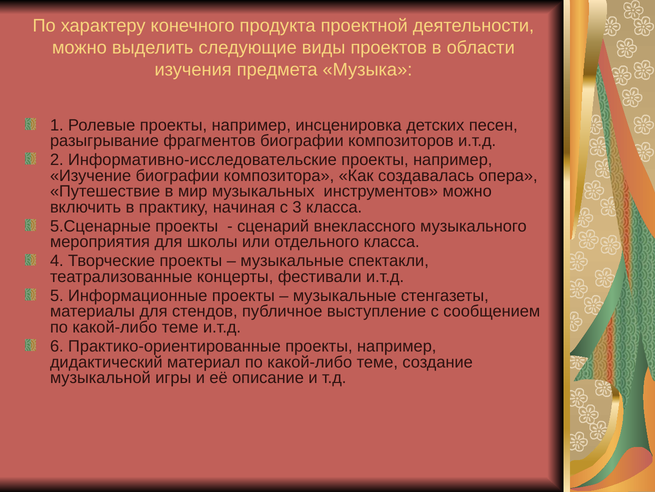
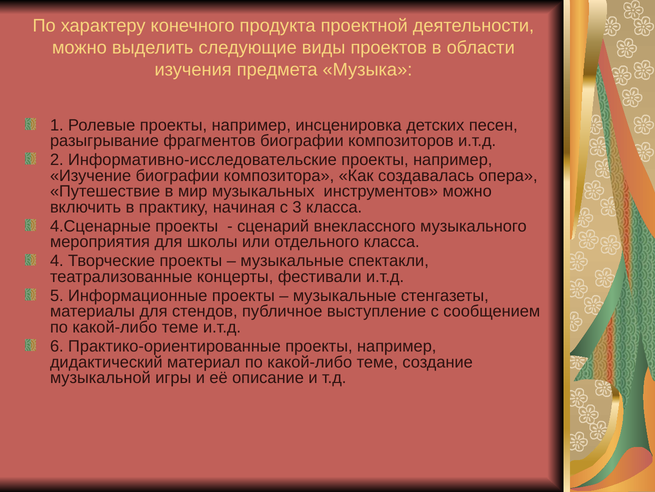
5.Сценарные: 5.Сценарные -> 4.Сценарные
